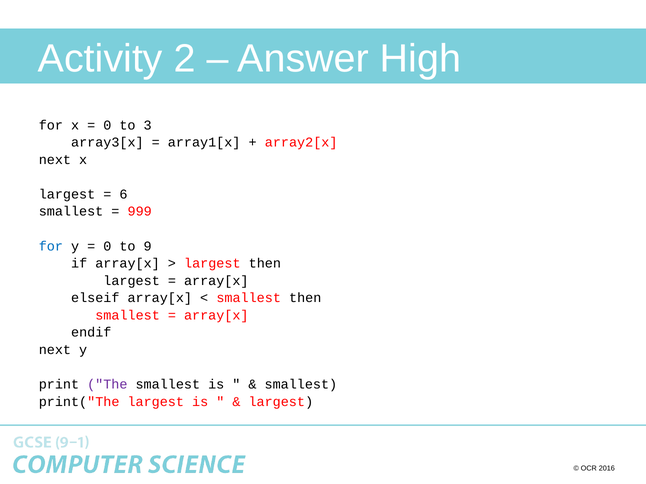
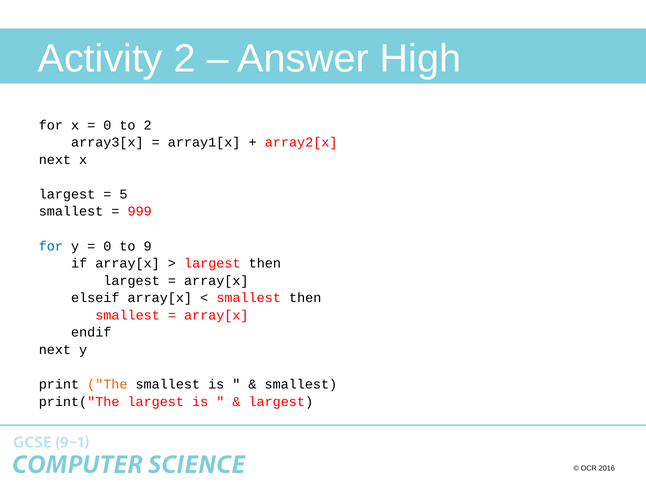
to 3: 3 -> 2
6: 6 -> 5
The colour: purple -> orange
